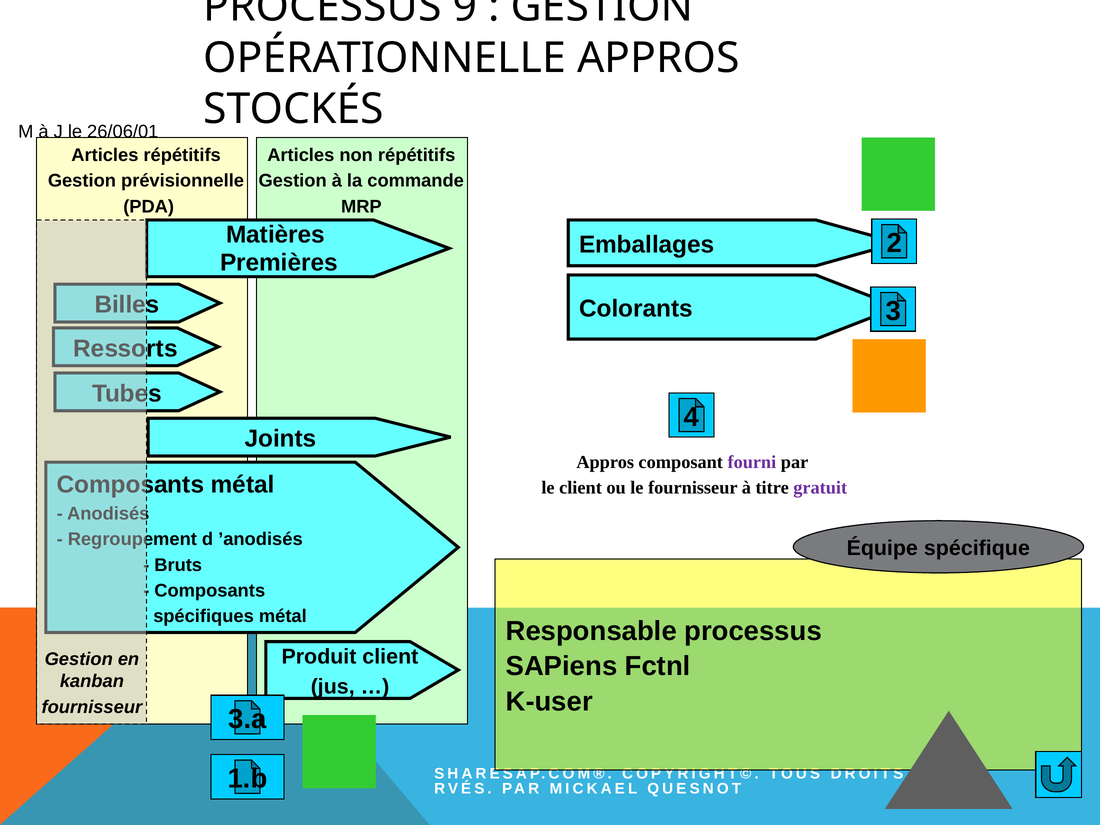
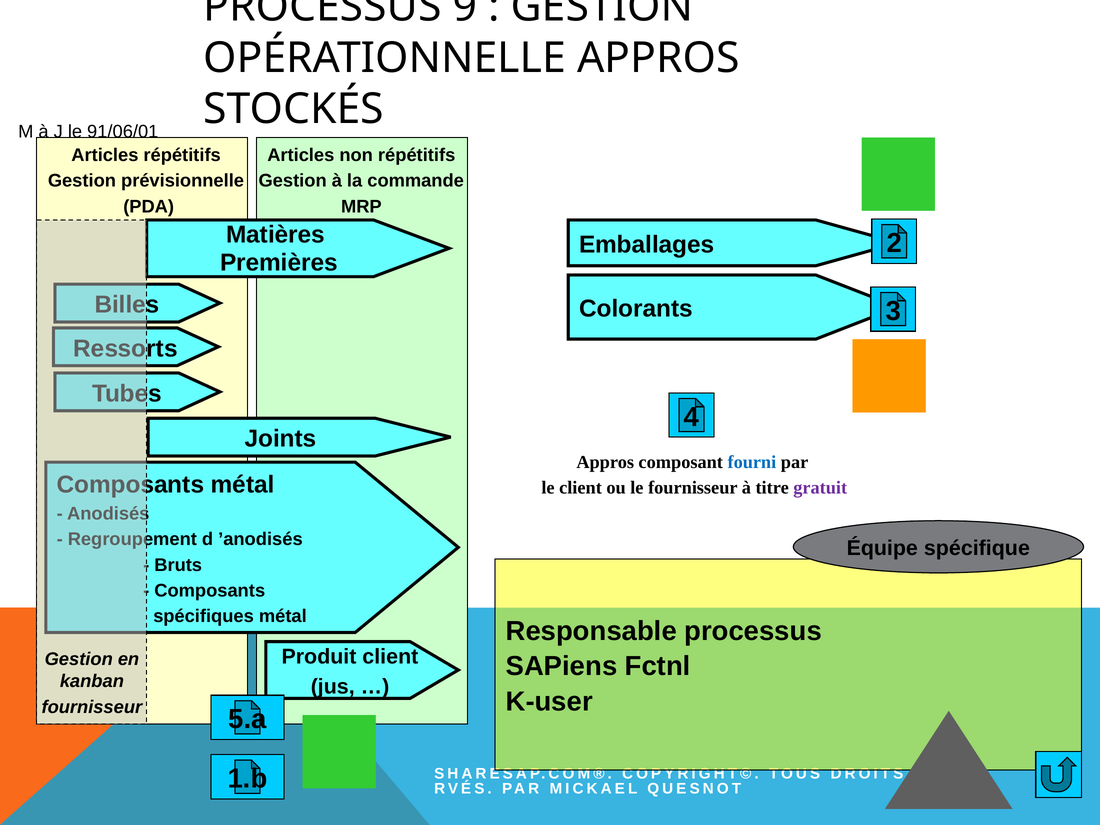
26/06/01: 26/06/01 -> 91/06/01
fourni colour: purple -> blue
3.a: 3.a -> 5.a
